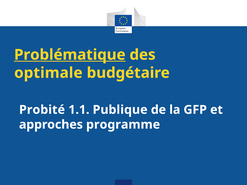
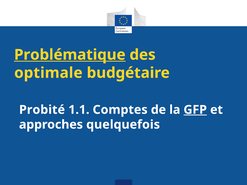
Publique: Publique -> Comptes
GFP underline: none -> present
programme: programme -> quelquefois
